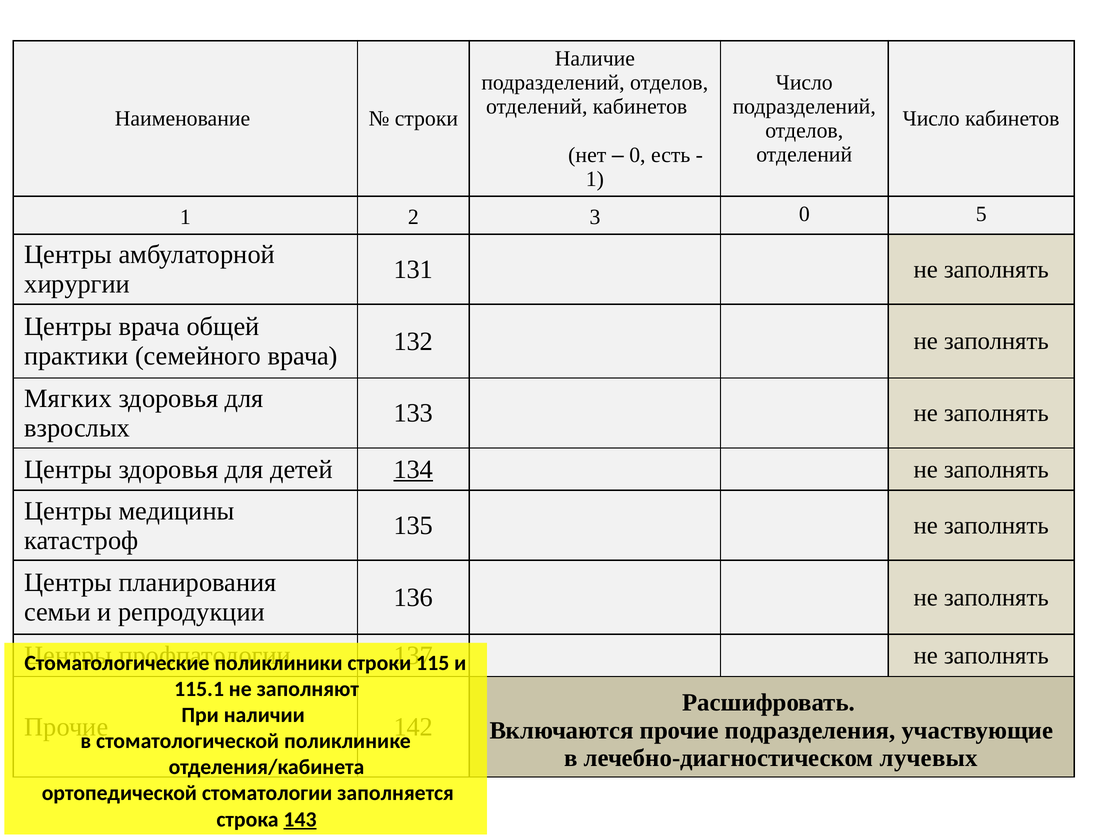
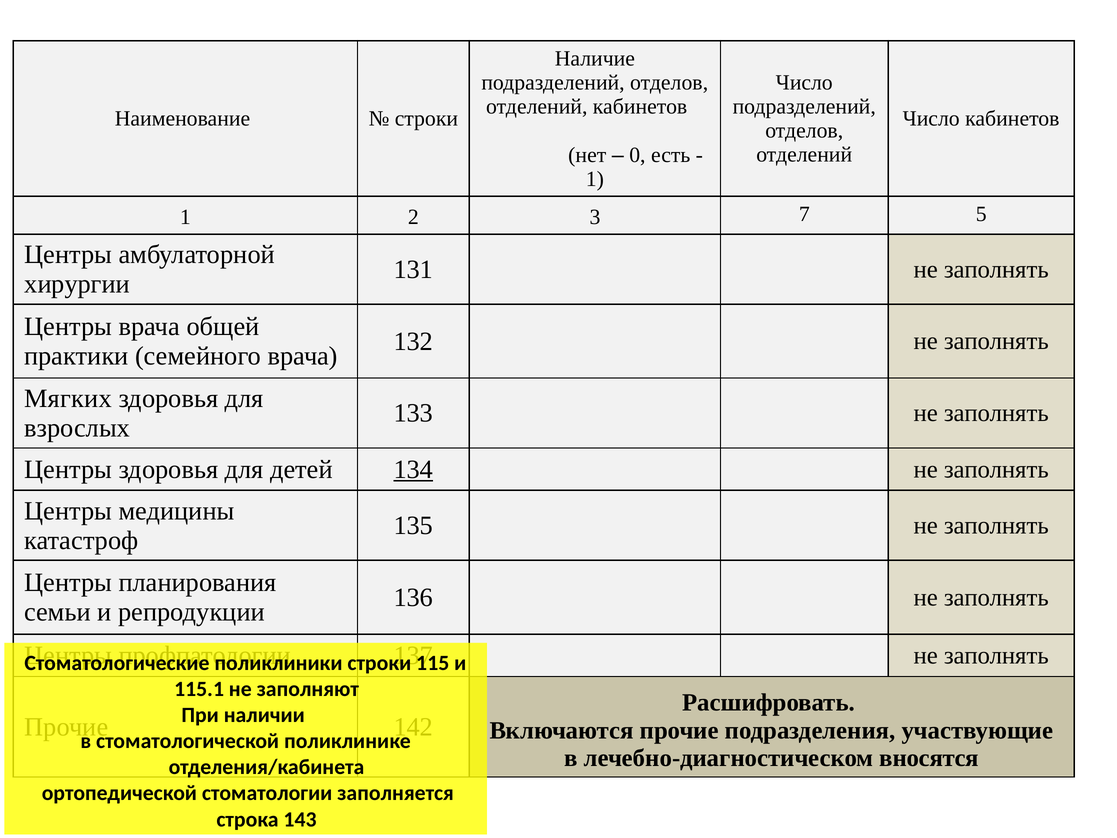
3 0: 0 -> 7
лучевых: лучевых -> вносятся
143 underline: present -> none
